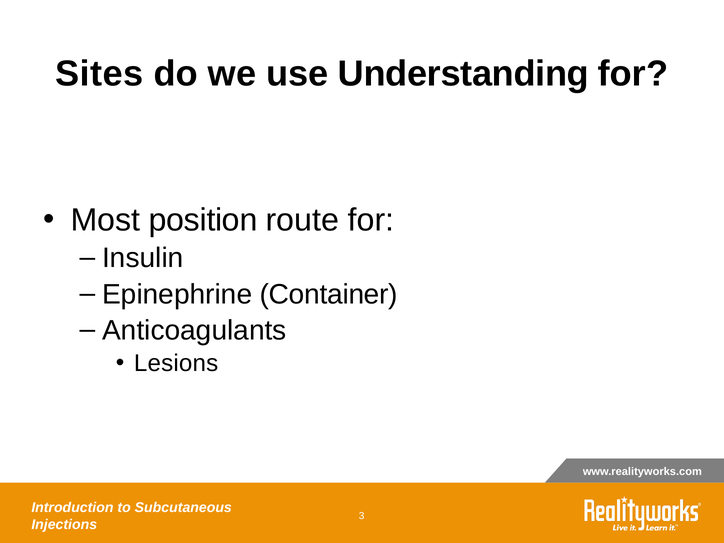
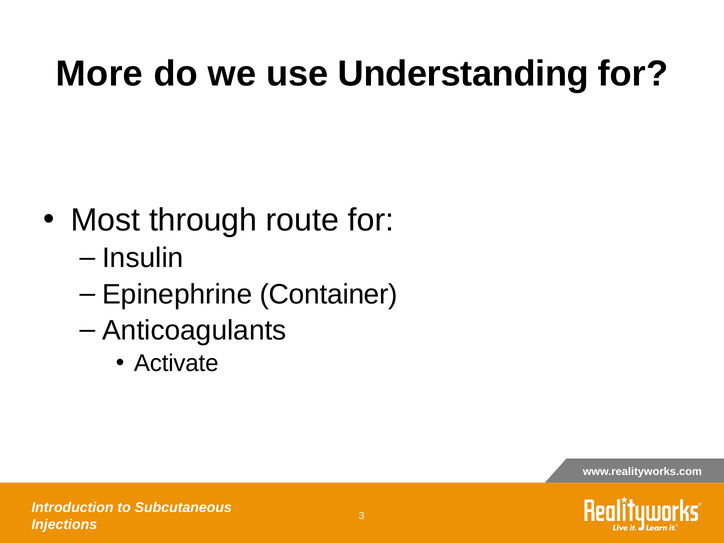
Sites: Sites -> More
position: position -> through
Lesions: Lesions -> Activate
